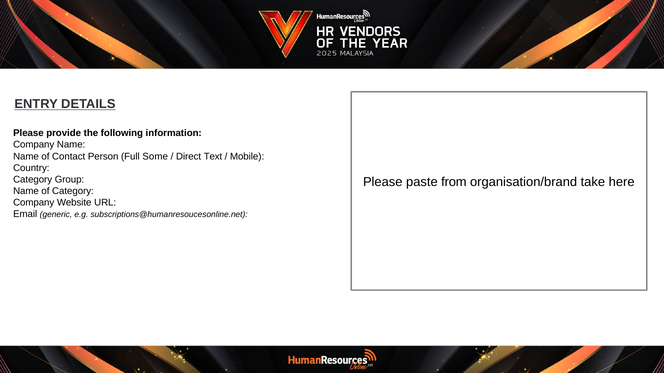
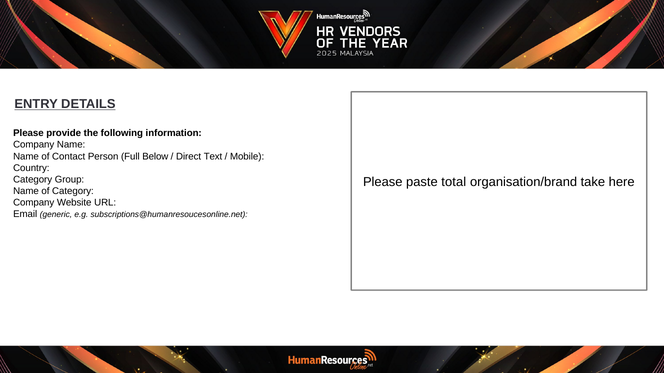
Some: Some -> Below
from: from -> total
